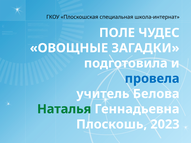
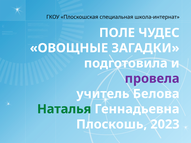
провела colour: blue -> purple
